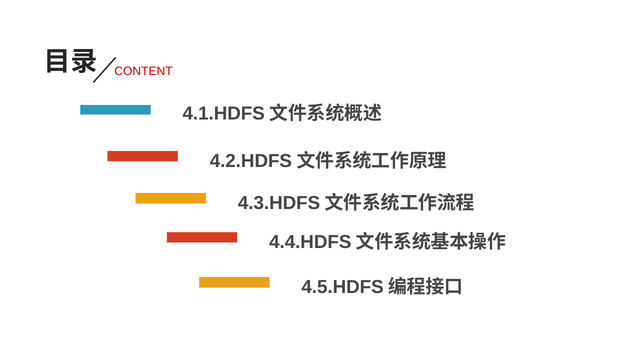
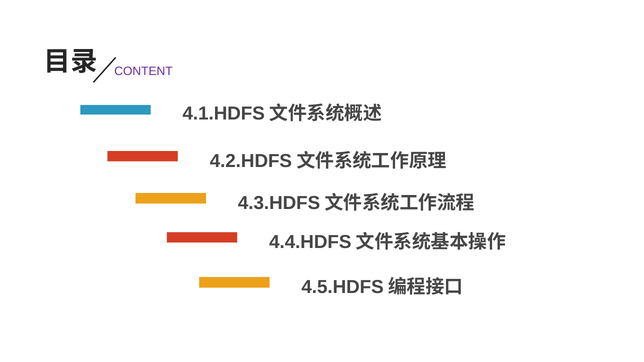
CONTENT colour: red -> purple
